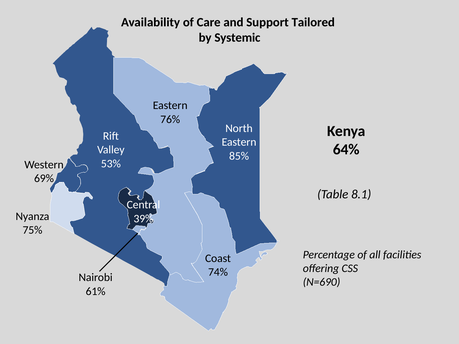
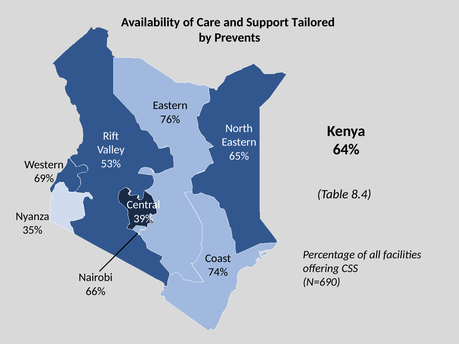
Systemic: Systemic -> Prevents
85%: 85% -> 65%
8.1: 8.1 -> 8.4
75%: 75% -> 35%
61%: 61% -> 66%
